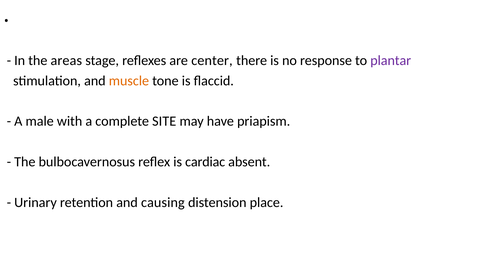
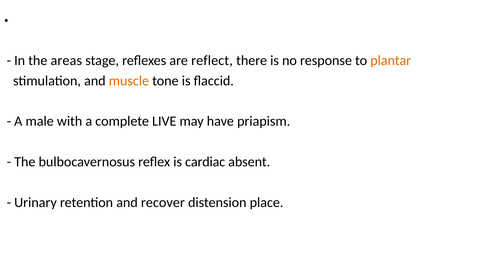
center: center -> reflect
plantar colour: purple -> orange
SITE: SITE -> LIVE
causing: causing -> recover
